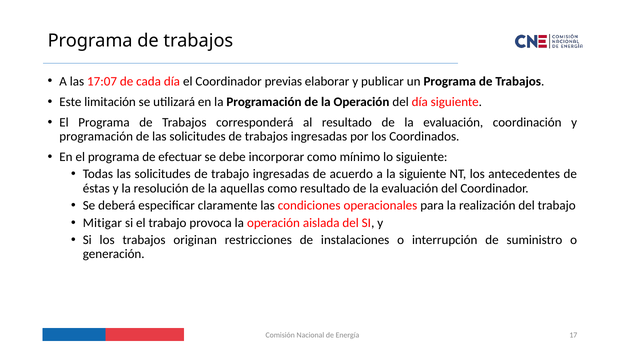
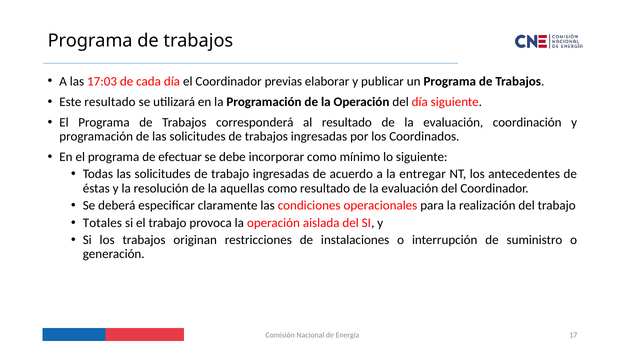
17:07: 17:07 -> 17:03
Este limitación: limitación -> resultado
la siguiente: siguiente -> entregar
Mitigar: Mitigar -> Totales
